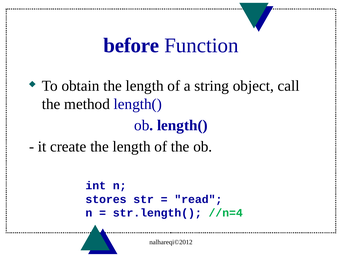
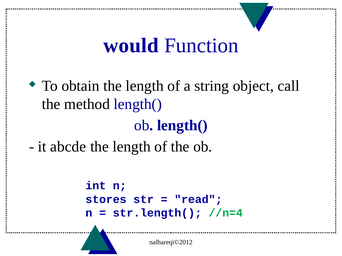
before: before -> would
create: create -> abcde
